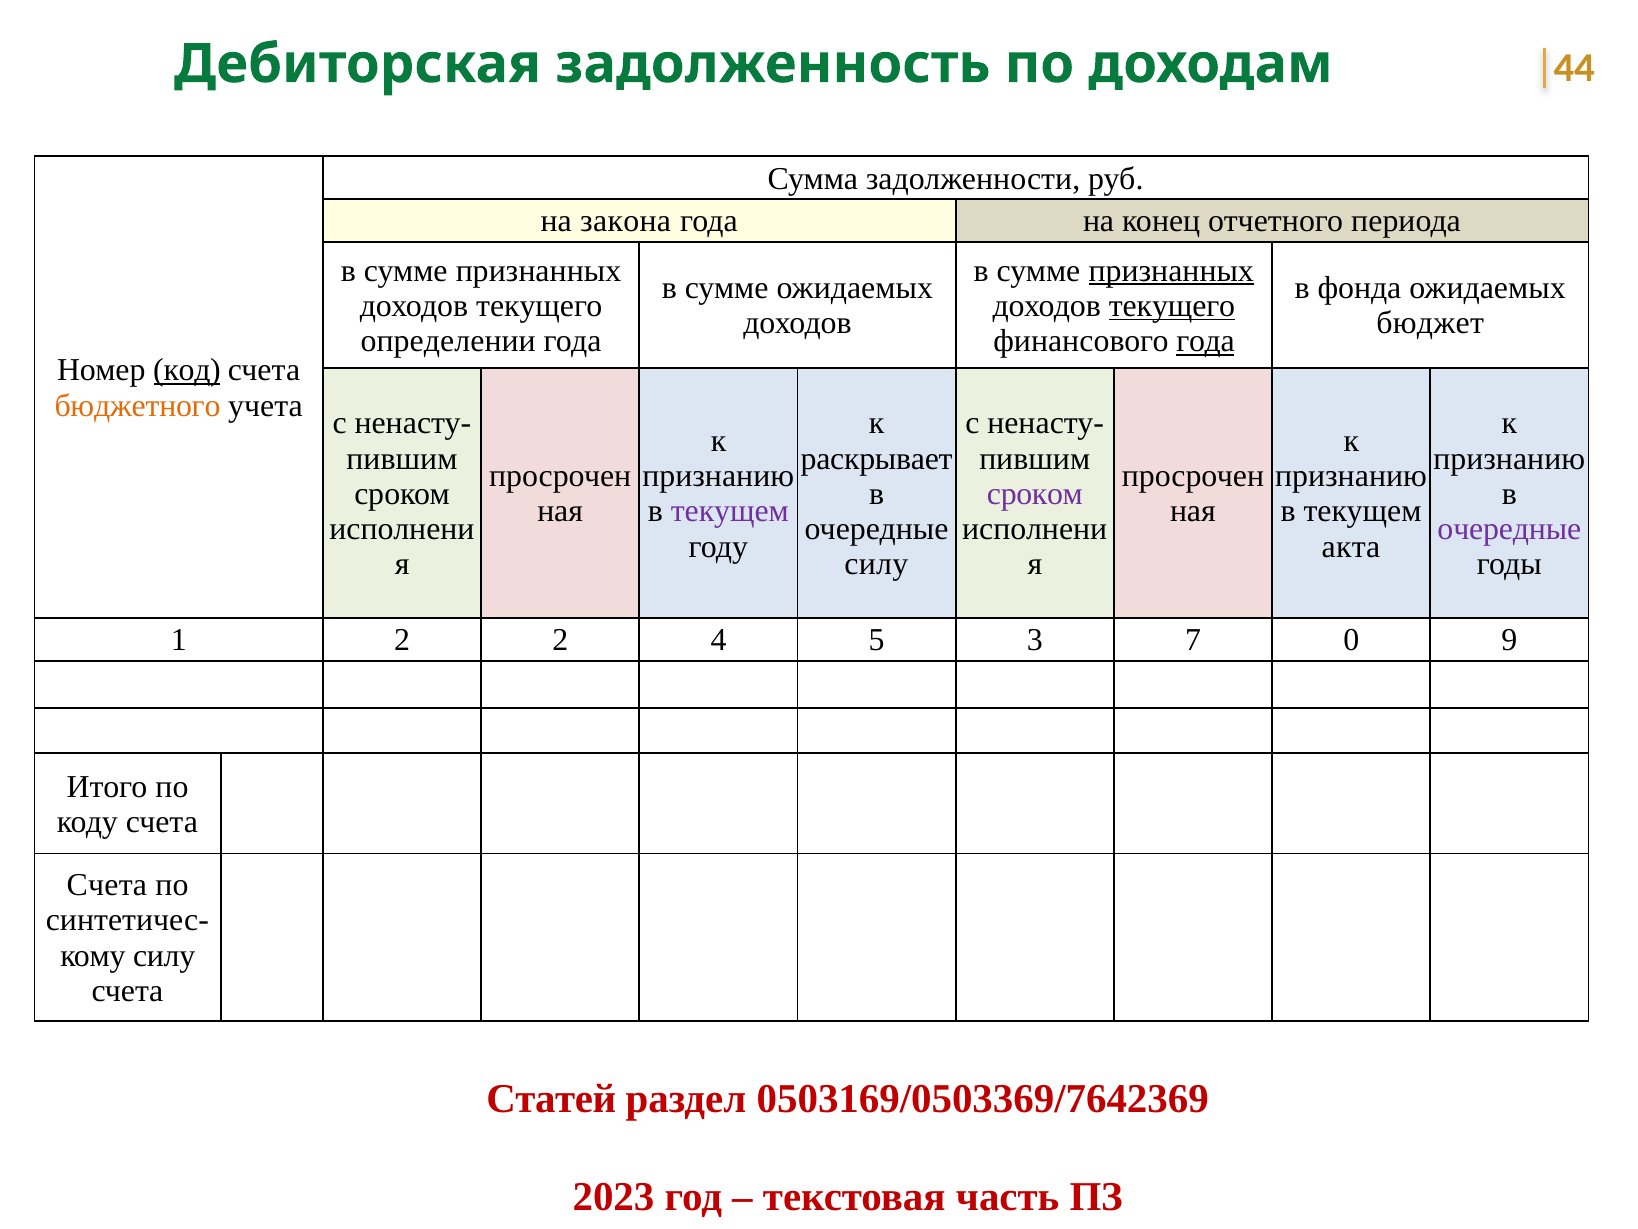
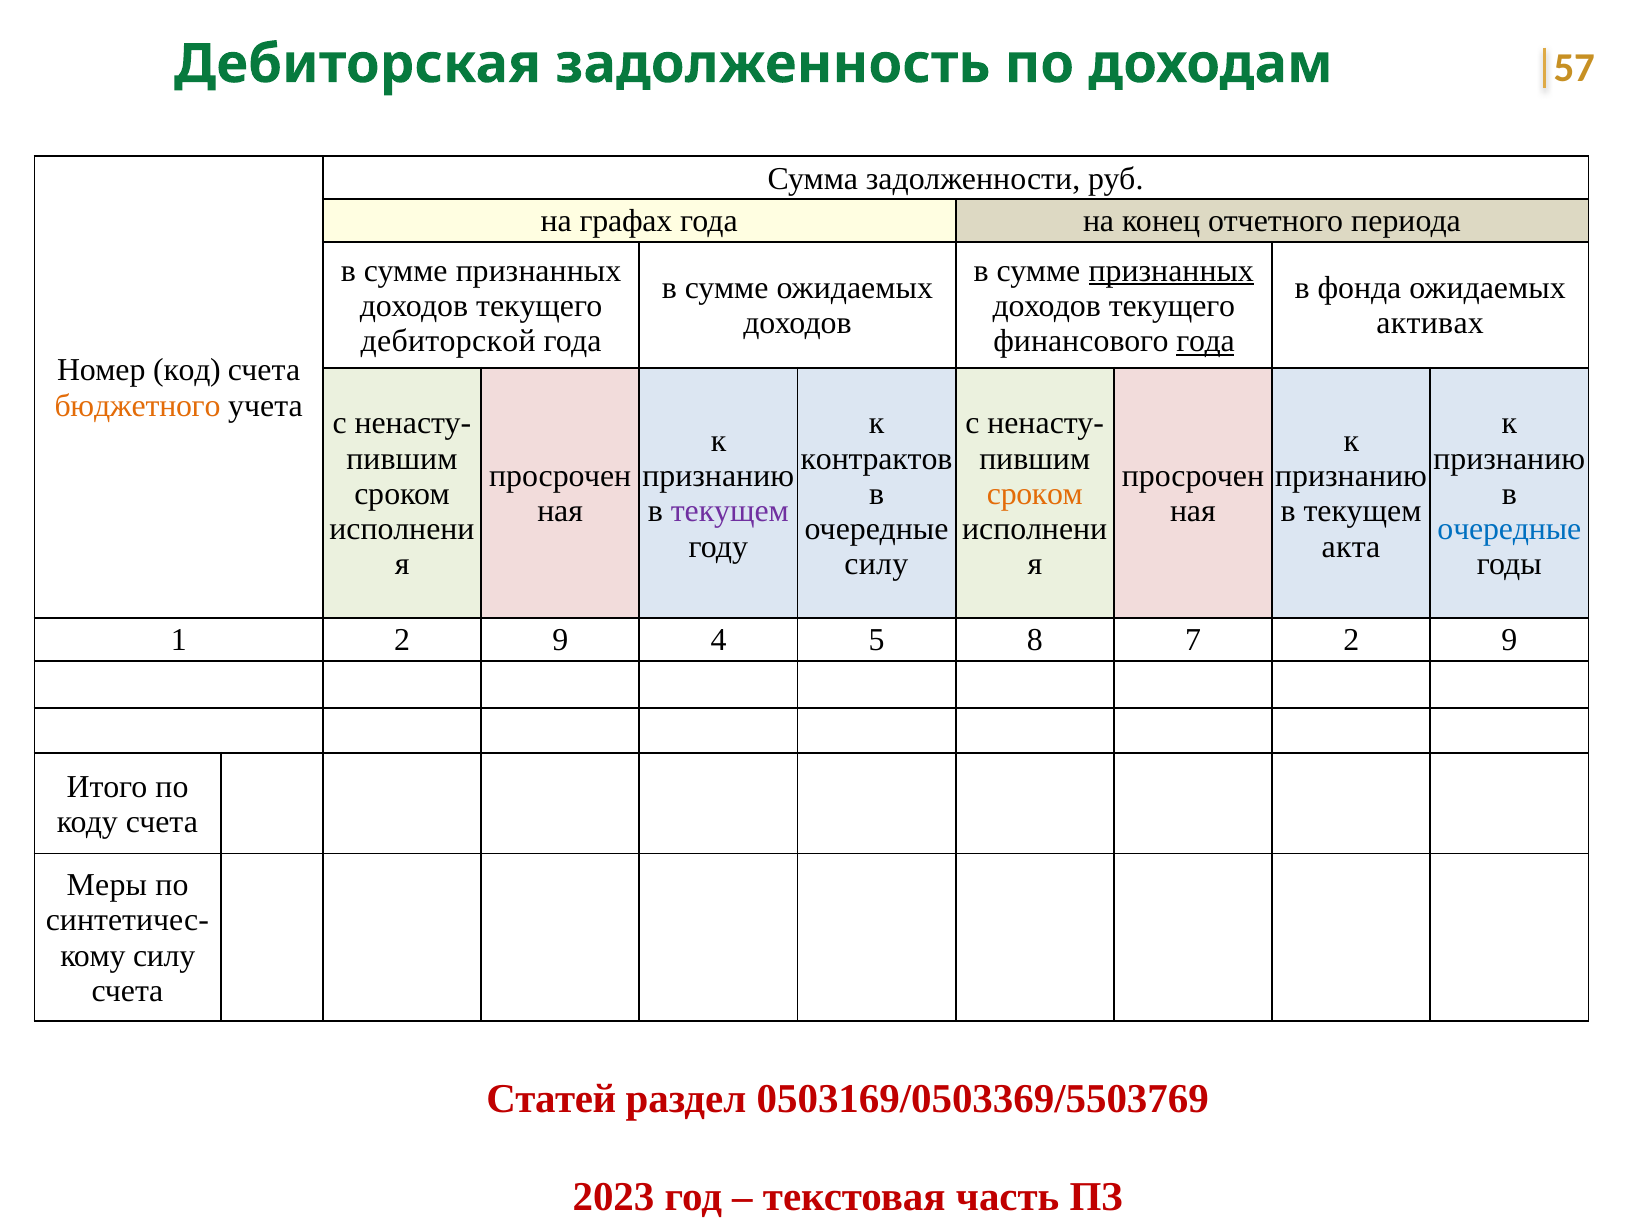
44: 44 -> 57
закона: закона -> графах
текущего at (1172, 306) underline: present -> none
бюджет: бюджет -> активах
определении: определении -> дебиторской
код underline: present -> none
раскрывает: раскрывает -> контрактов
сроком at (1035, 494) colour: purple -> orange
очередные at (1509, 529) colour: purple -> blue
1 2 2: 2 -> 9
3: 3 -> 8
7 0: 0 -> 2
Счета at (107, 885): Счета -> Меры
0503169/0503369/7642369: 0503169/0503369/7642369 -> 0503169/0503369/5503769
